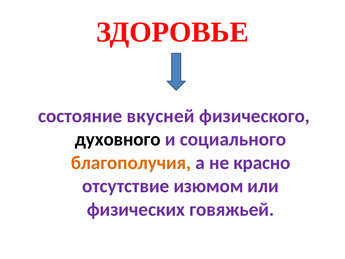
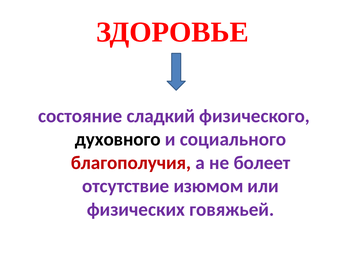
вкусней: вкусней -> сладкий
благополучия colour: orange -> red
красно: красно -> болеет
